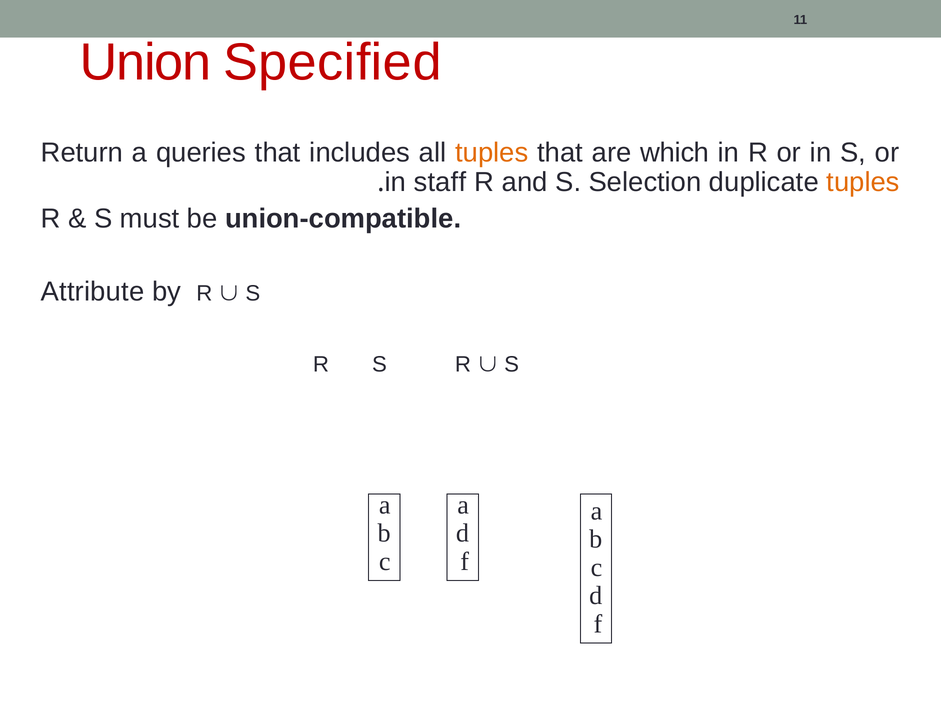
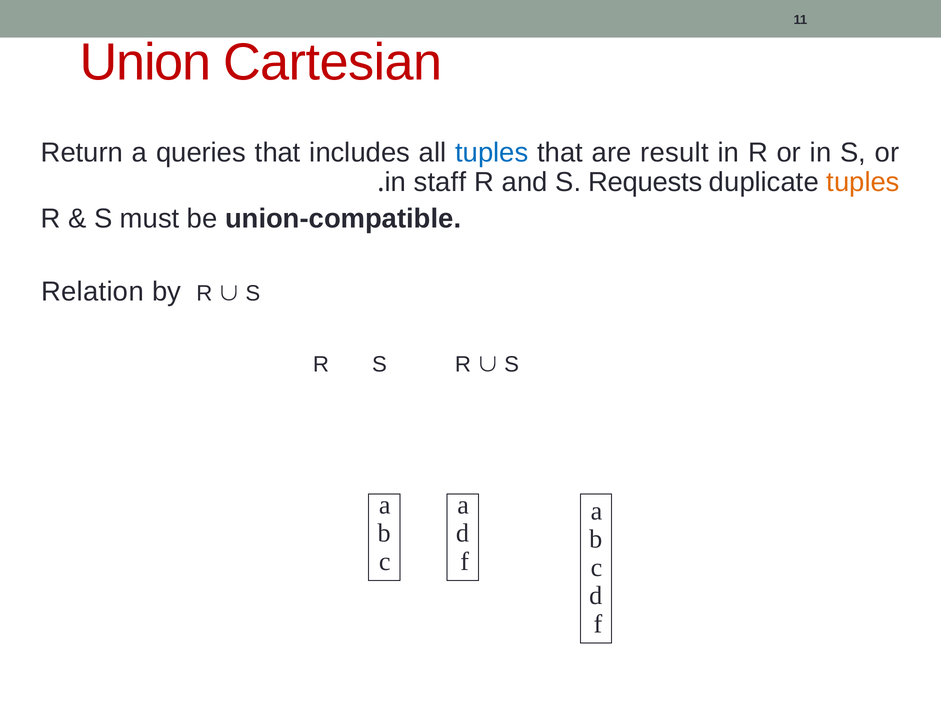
Specified: Specified -> Cartesian
tuples at (492, 153) colour: orange -> blue
which: which -> result
Selection: Selection -> Requests
Attribute: Attribute -> Relation
